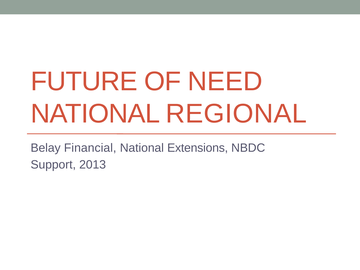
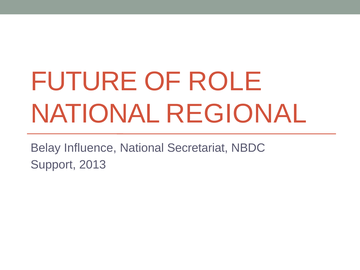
NEED: NEED -> ROLE
Financial: Financial -> Influence
Extensions: Extensions -> Secretariat
